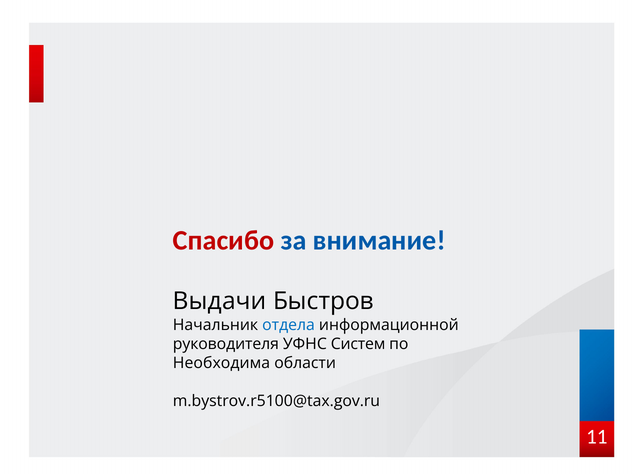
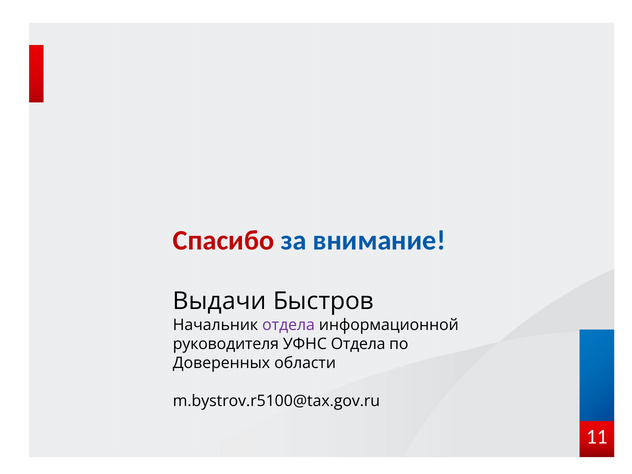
отдела at (289, 325) colour: blue -> purple
УФНС Систем: Систем -> Отдела
Необходима: Необходима -> Доверенных
